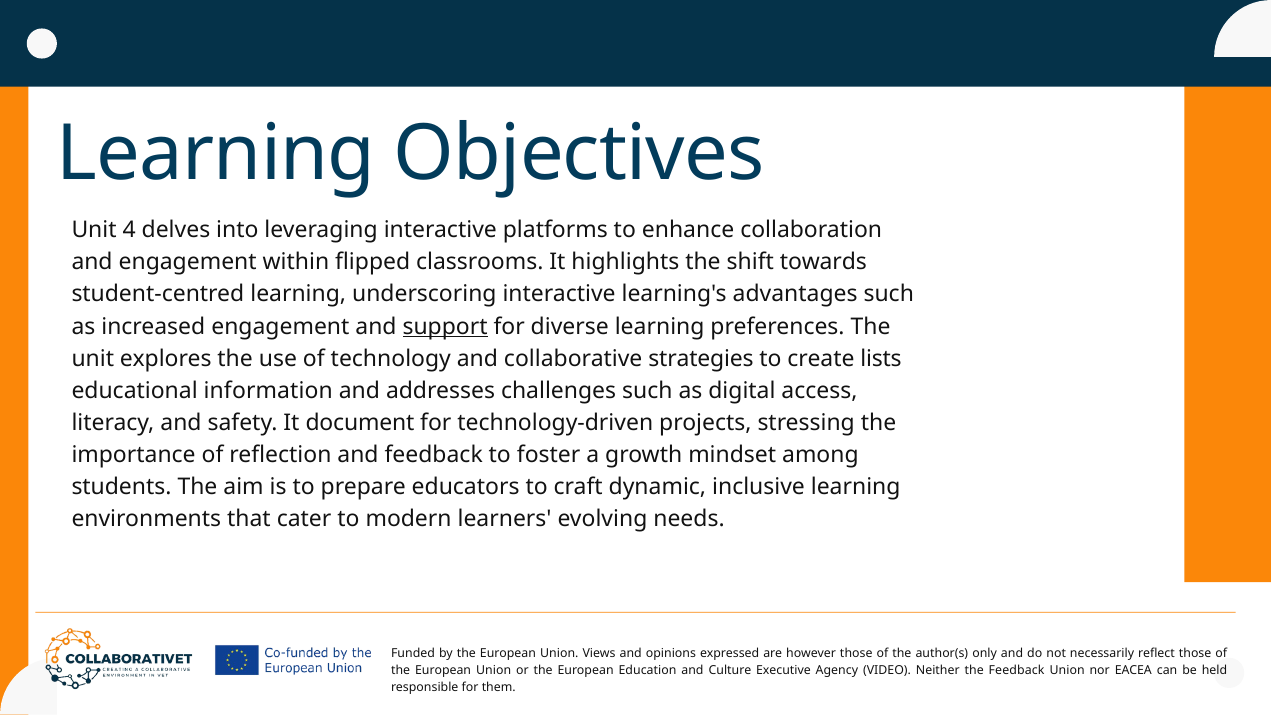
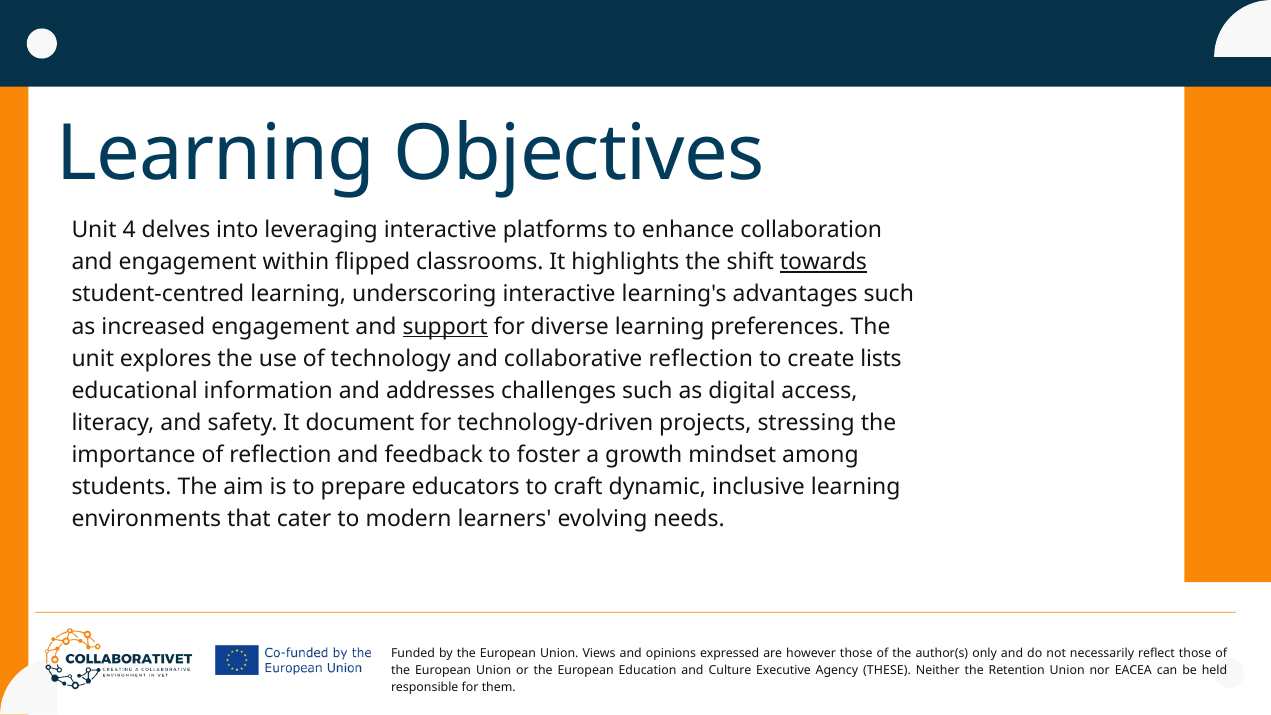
towards underline: none -> present
collaborative strategies: strategies -> reflection
VIDEO: VIDEO -> THESE
the Feedback: Feedback -> Retention
